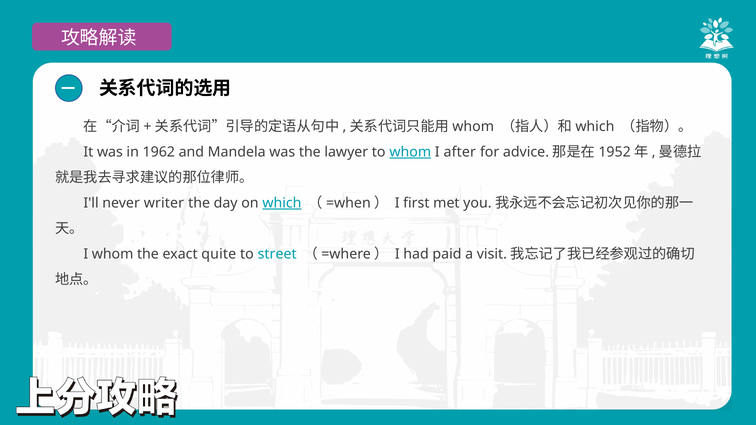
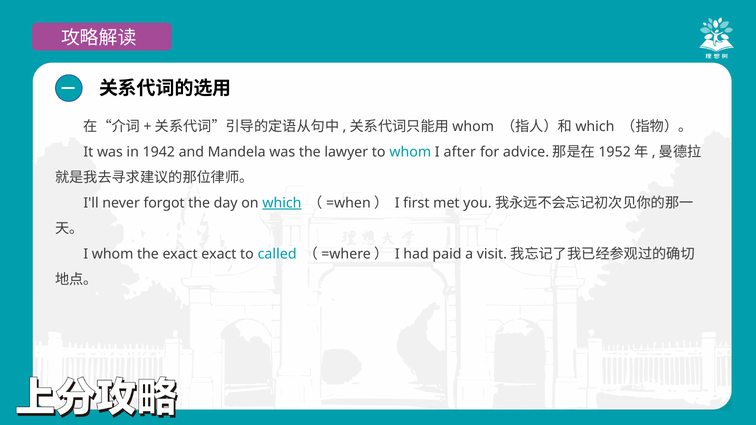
1962: 1962 -> 1942
whom at (410, 152) underline: present -> none
writer: writer -> forgot
exact quite: quite -> exact
street: street -> called
